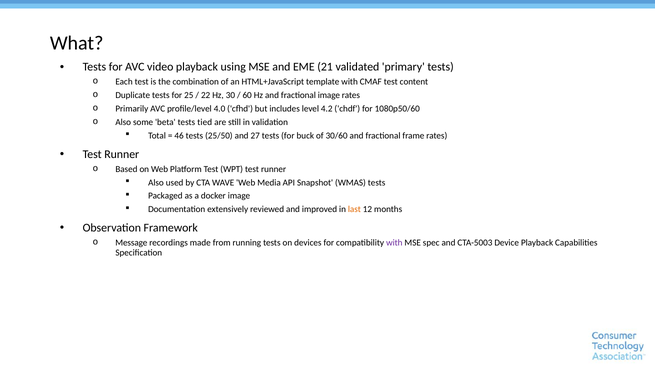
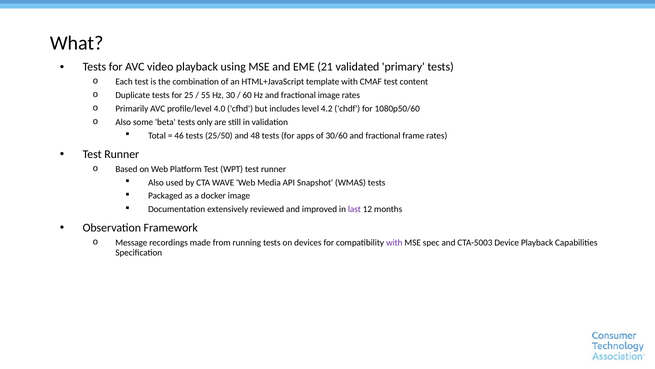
22: 22 -> 55
tied: tied -> only
27: 27 -> 48
buck: buck -> apps
last colour: orange -> purple
